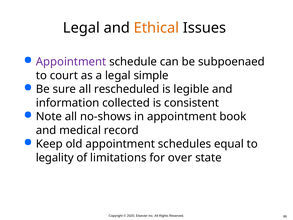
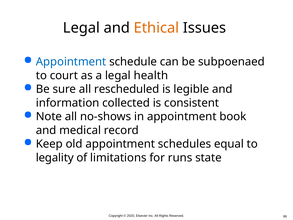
Appointment at (71, 62) colour: purple -> blue
simple: simple -> health
over: over -> runs
